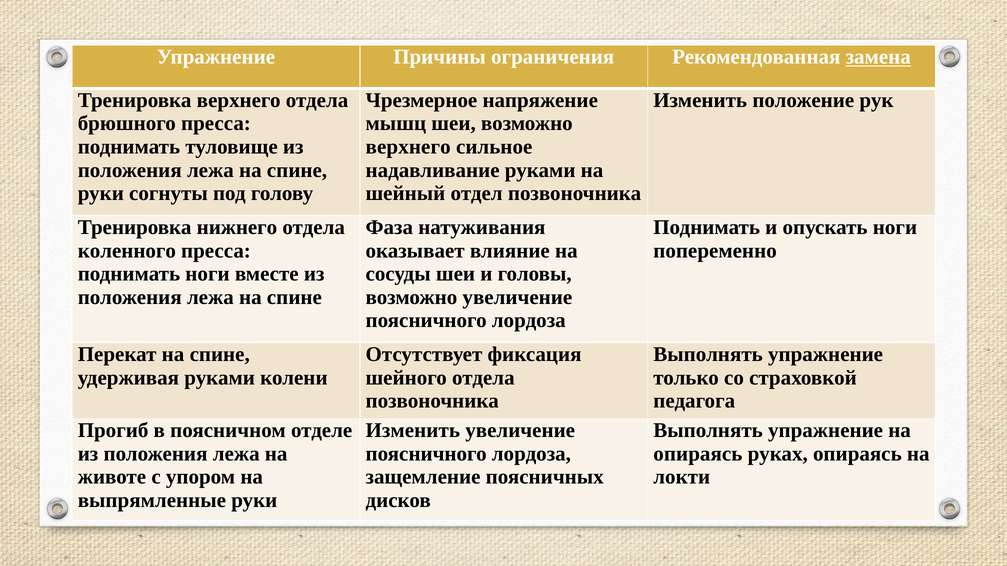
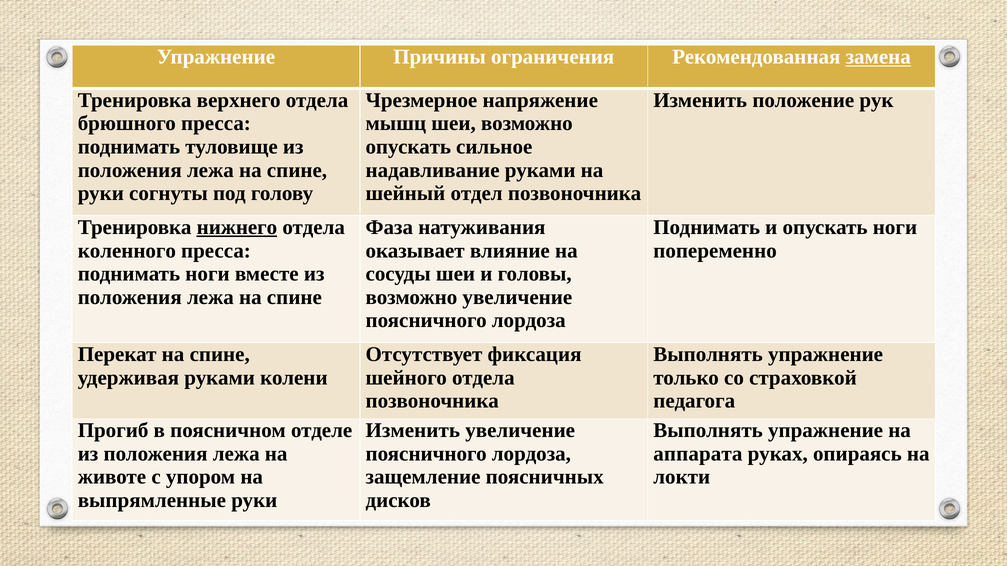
верхнего at (408, 147): верхнего -> опускать
нижнего underline: none -> present
опираясь at (698, 454): опираясь -> аппарата
